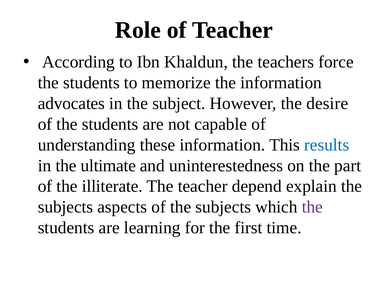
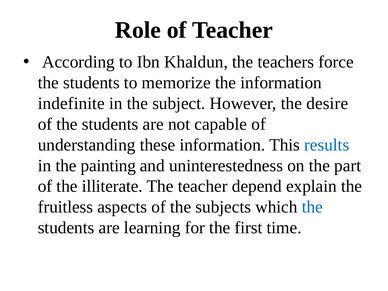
advocates: advocates -> indefinite
ultimate: ultimate -> painting
subjects at (65, 207): subjects -> fruitless
the at (312, 207) colour: purple -> blue
